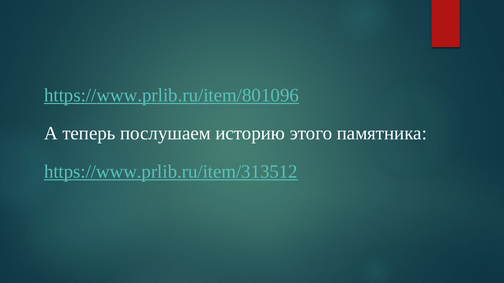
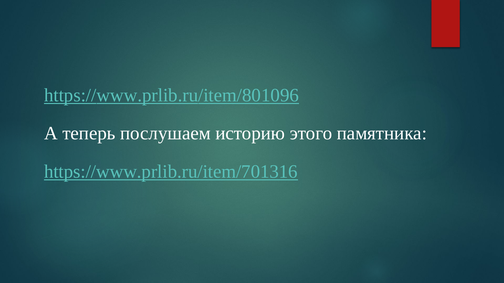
https://www.prlib.ru/item/313512: https://www.prlib.ru/item/313512 -> https://www.prlib.ru/item/701316
